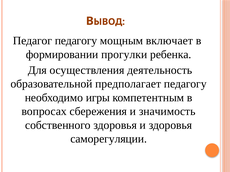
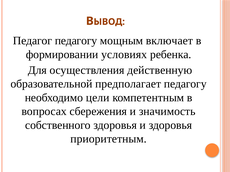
прогулки: прогулки -> условиях
деятельность: деятельность -> действенную
игры: игры -> цели
саморегуляции: саморегуляции -> приоритетным
